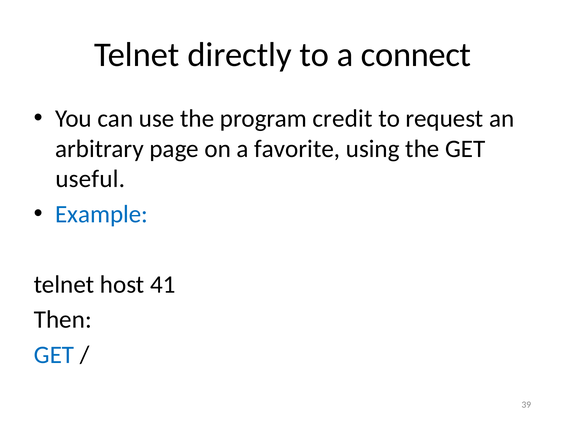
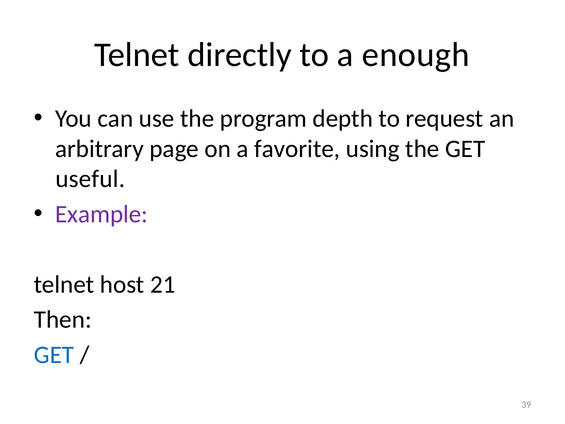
connect: connect -> enough
credit: credit -> depth
Example colour: blue -> purple
41: 41 -> 21
